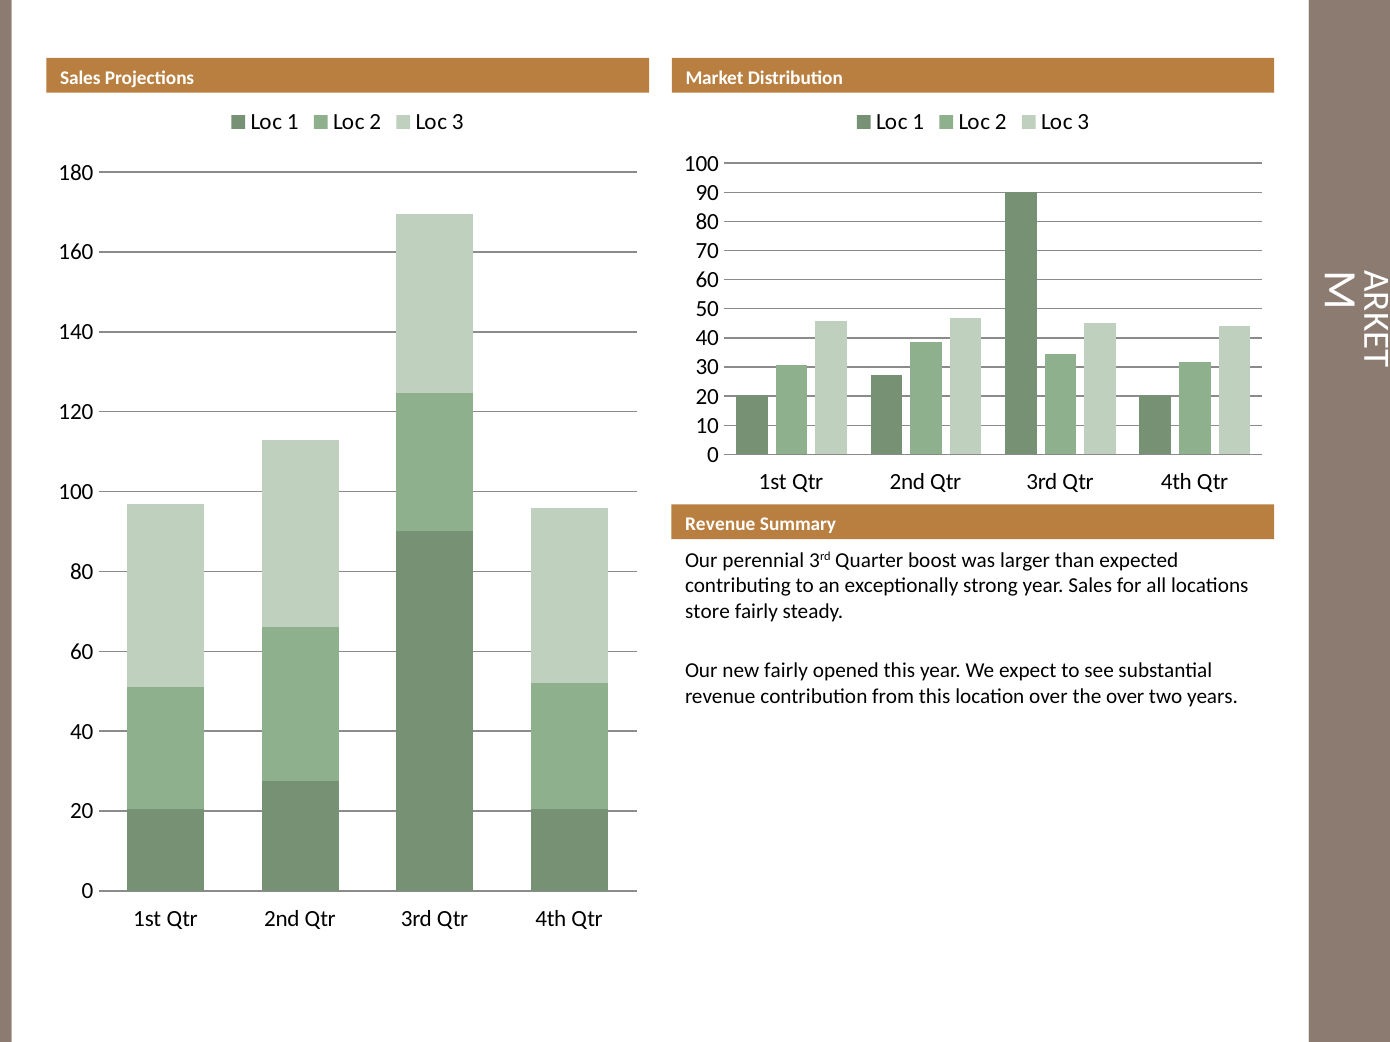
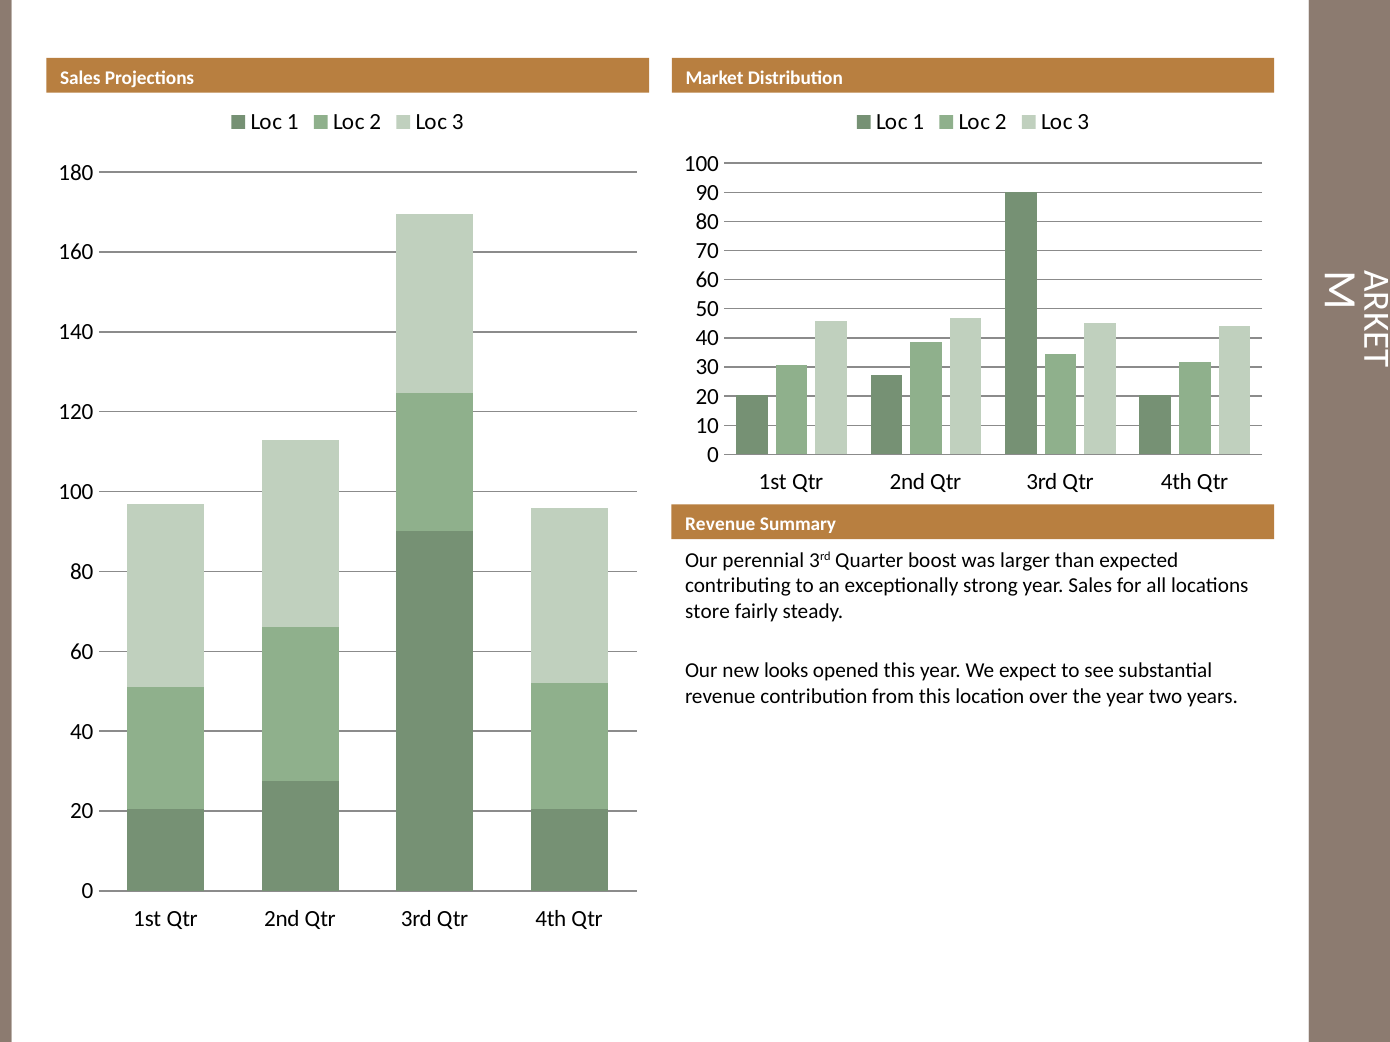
new fairly: fairly -> looks
the over: over -> year
